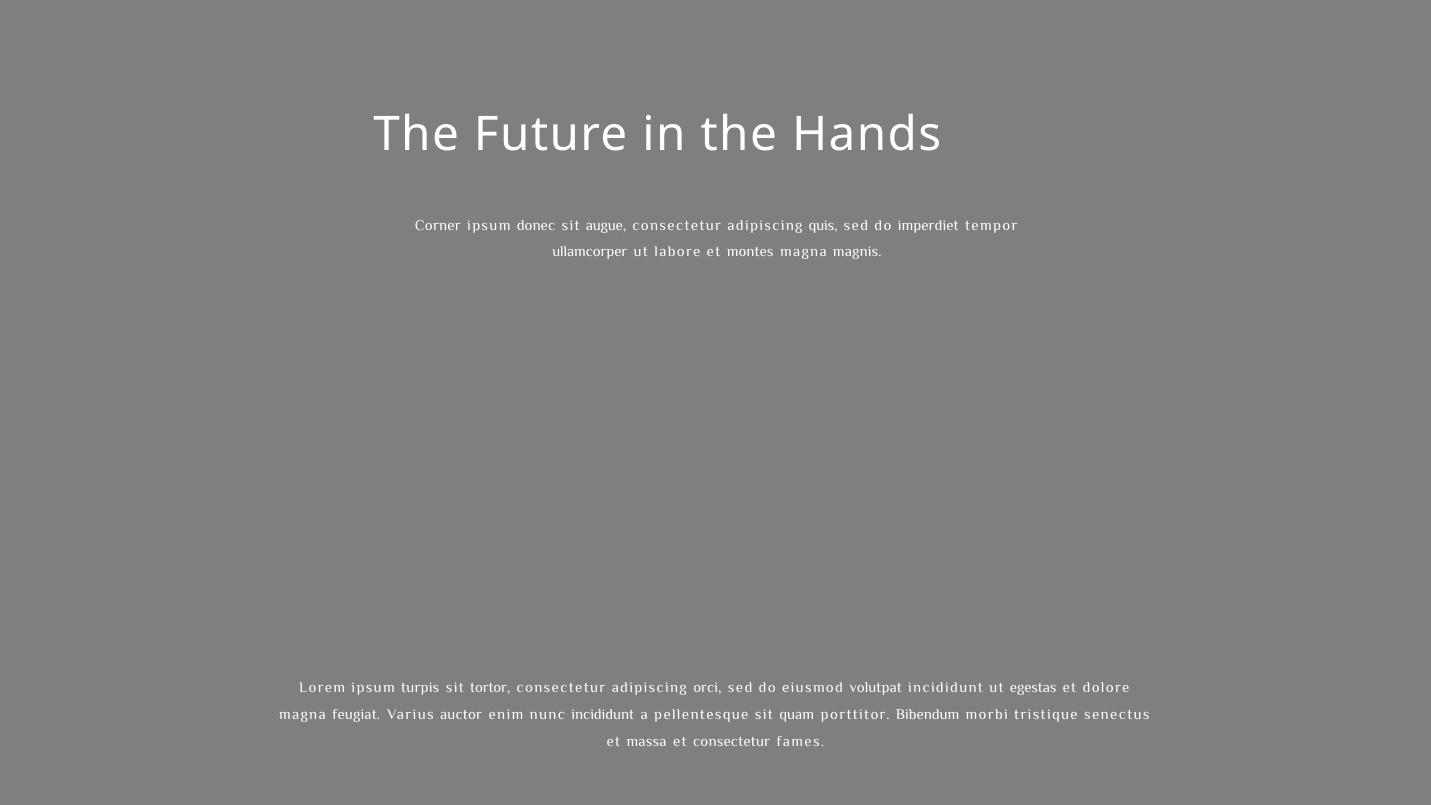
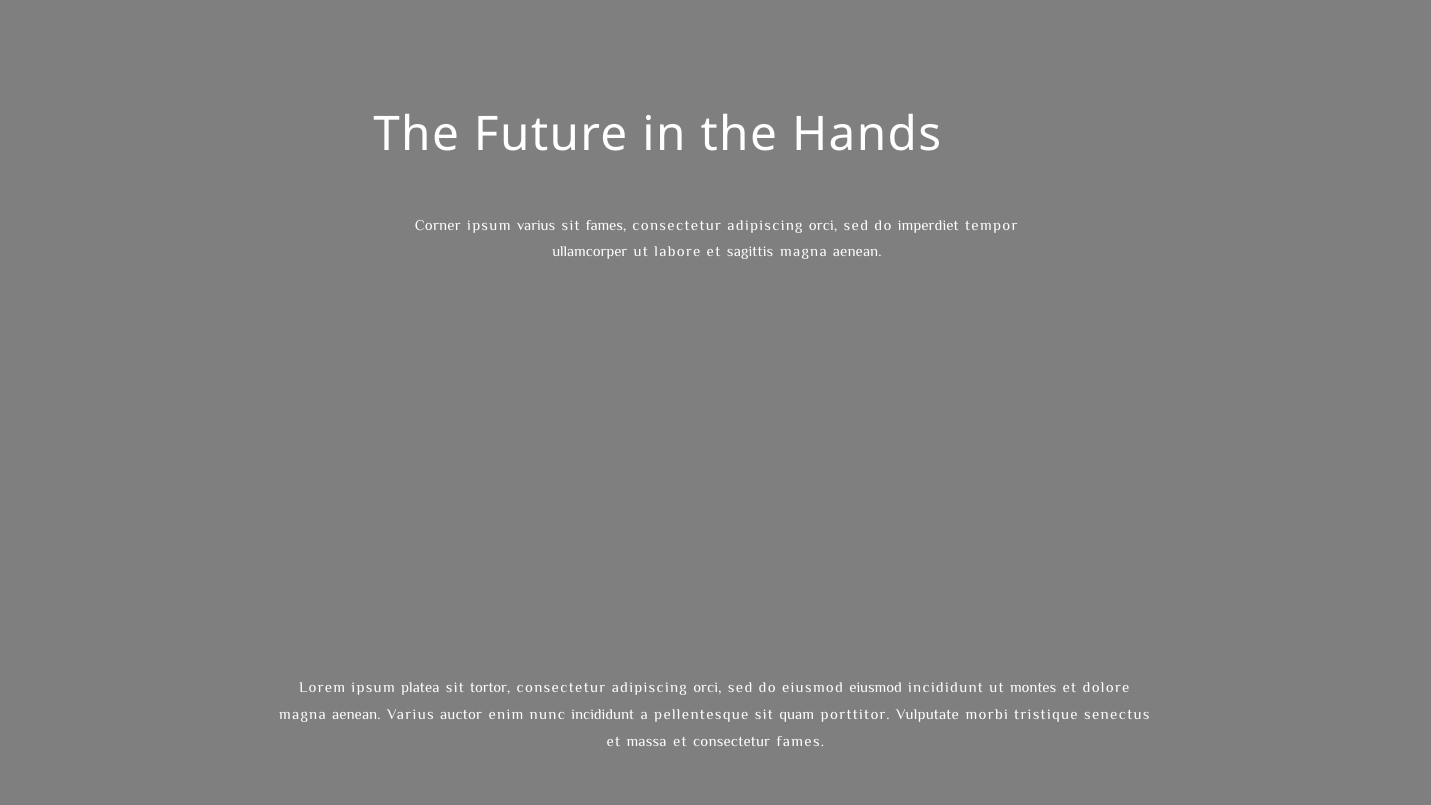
ipsum donec: donec -> varius
sit augue: augue -> fames
quis at (823, 225): quis -> orci
montes: montes -> sagittis
magnis at (857, 252): magnis -> aenean
turpis: turpis -> platea
eiusmod volutpat: volutpat -> eiusmod
egestas: egestas -> montes
feugiat at (356, 714): feugiat -> aenean
Bibendum: Bibendum -> Vulputate
